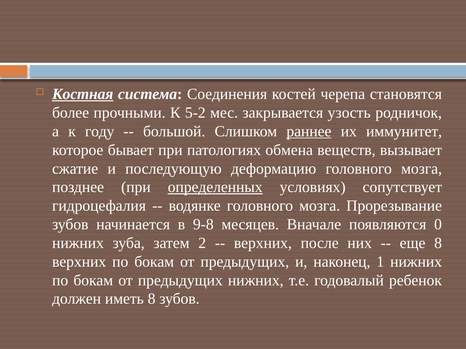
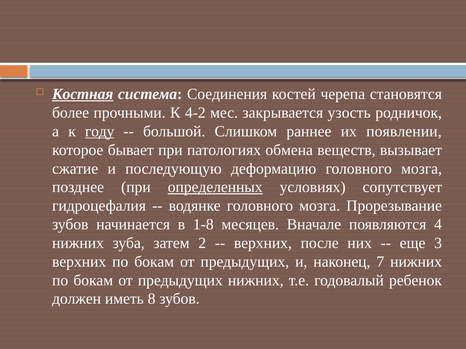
5-2: 5-2 -> 4-2
году underline: none -> present
раннее underline: present -> none
иммунитет: иммунитет -> появлении
9-8: 9-8 -> 1-8
0: 0 -> 4
еще 8: 8 -> 3
1: 1 -> 7
